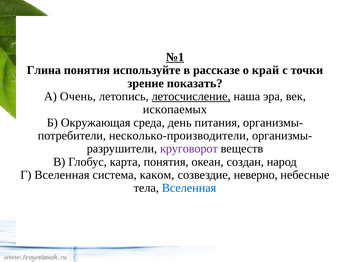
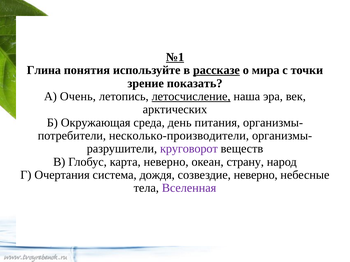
рассказе underline: none -> present
край: край -> мира
ископаемых: ископаемых -> арктических
карта понятия: понятия -> неверно
создан: создан -> страну
Г Вселенная: Вселенная -> Очертания
каком: каком -> дождя
Вселенная at (189, 188) colour: blue -> purple
